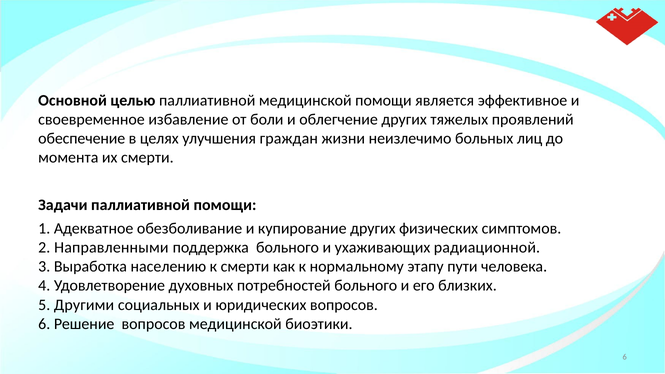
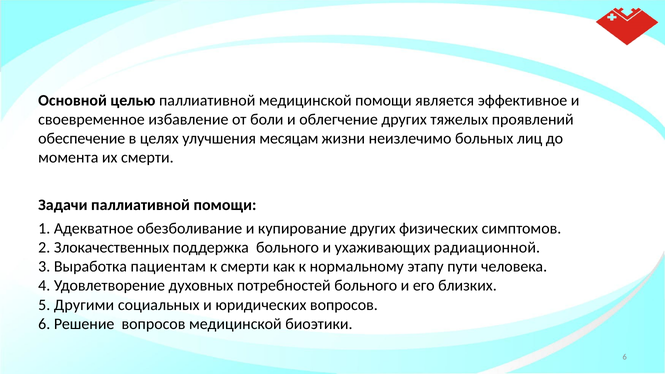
граждан: граждан -> месяцам
Направленными: Направленными -> Злокачественных
населению: населению -> пациентам
